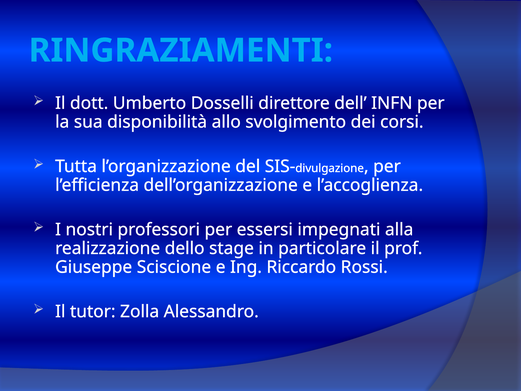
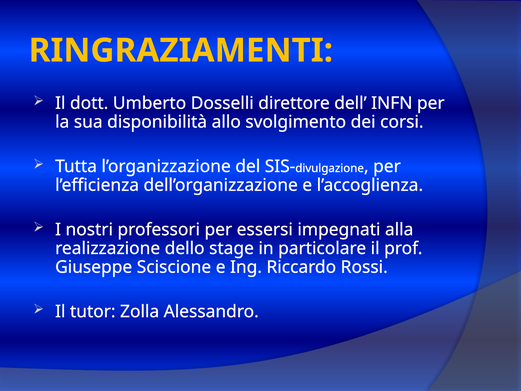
RINGRAZIAMENTI colour: light blue -> yellow
